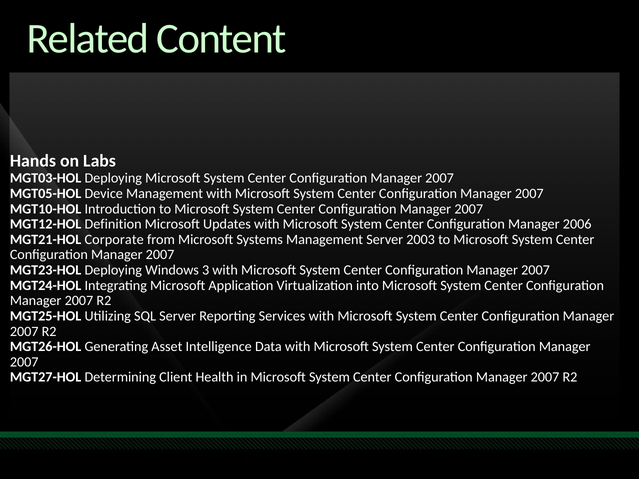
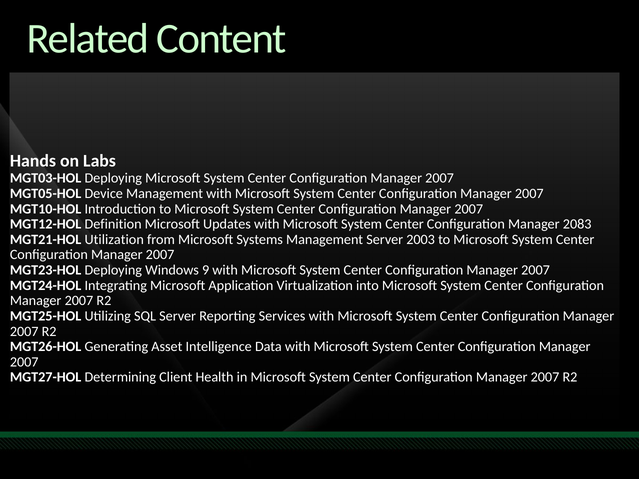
2006: 2006 -> 2083
Corporate: Corporate -> Utilization
3: 3 -> 9
